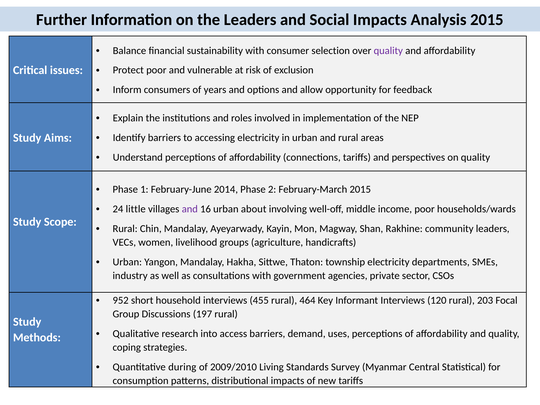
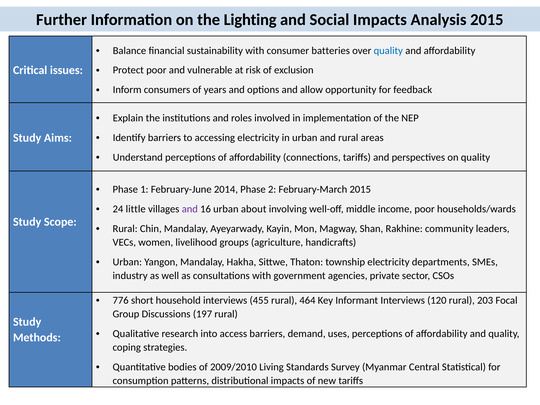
the Leaders: Leaders -> Lighting
selection: selection -> batteries
quality at (388, 51) colour: purple -> blue
952: 952 -> 776
during: during -> bodies
